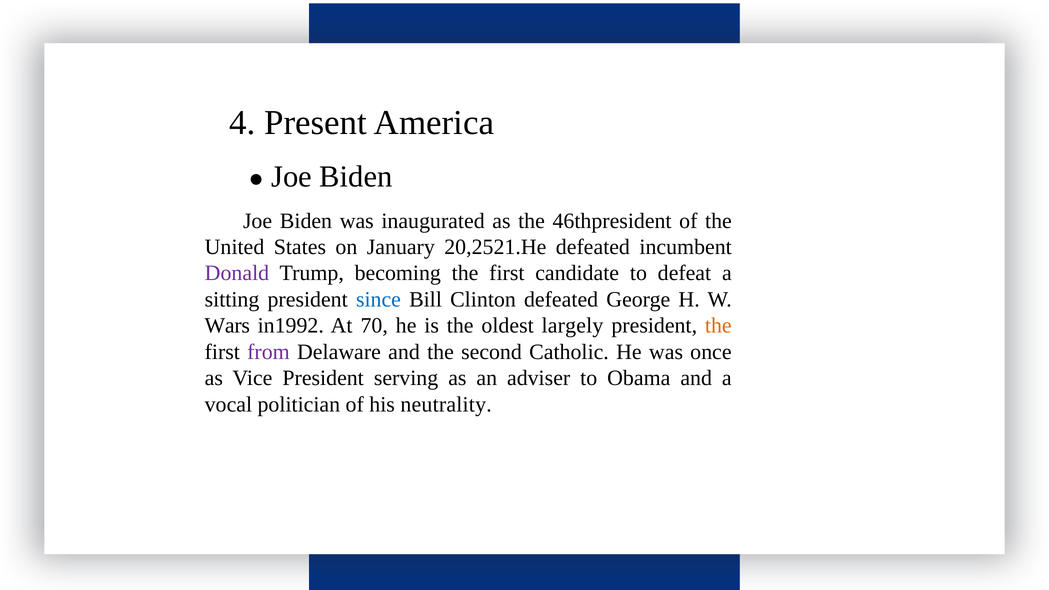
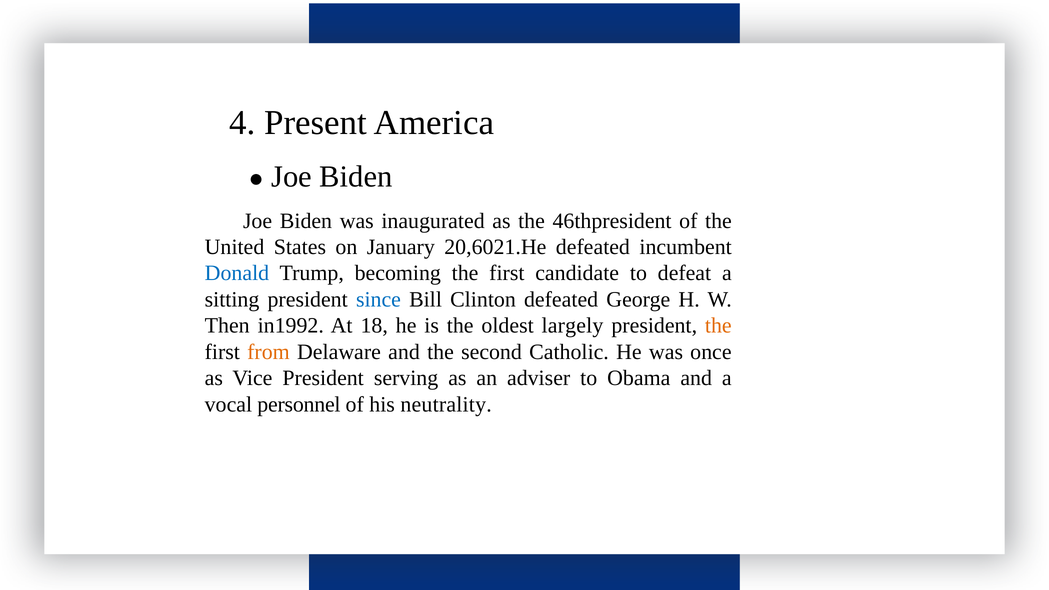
20,2521.He: 20,2521.He -> 20,6021.He
Donald colour: purple -> blue
Wars: Wars -> Then
70: 70 -> 18
from colour: purple -> orange
politician: politician -> personnel
